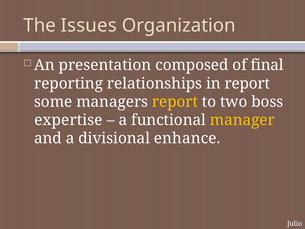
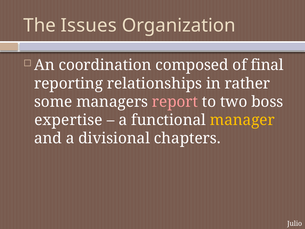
presentation: presentation -> coordination
in report: report -> rather
report at (175, 102) colour: yellow -> pink
enhance: enhance -> chapters
